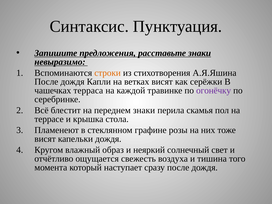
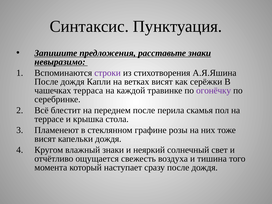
строки colour: orange -> purple
переднем знаки: знаки -> после
влажный образ: образ -> знаки
